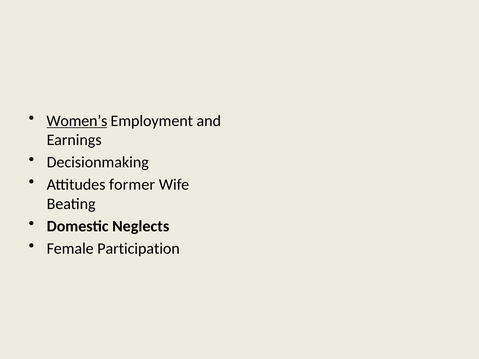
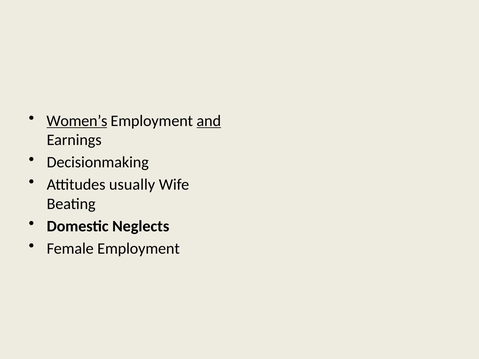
and underline: none -> present
former: former -> usually
Female Participation: Participation -> Employment
